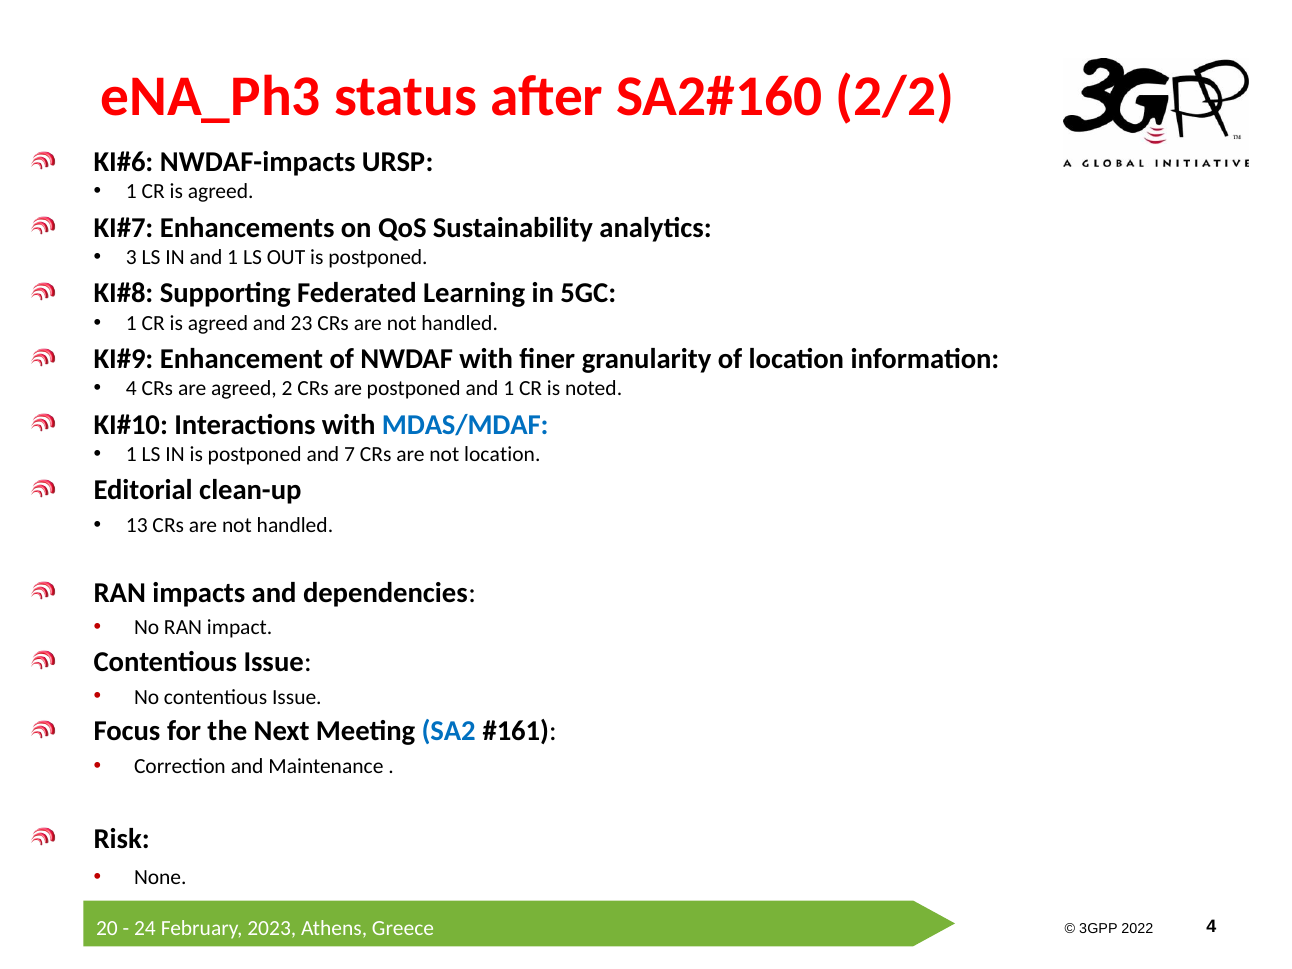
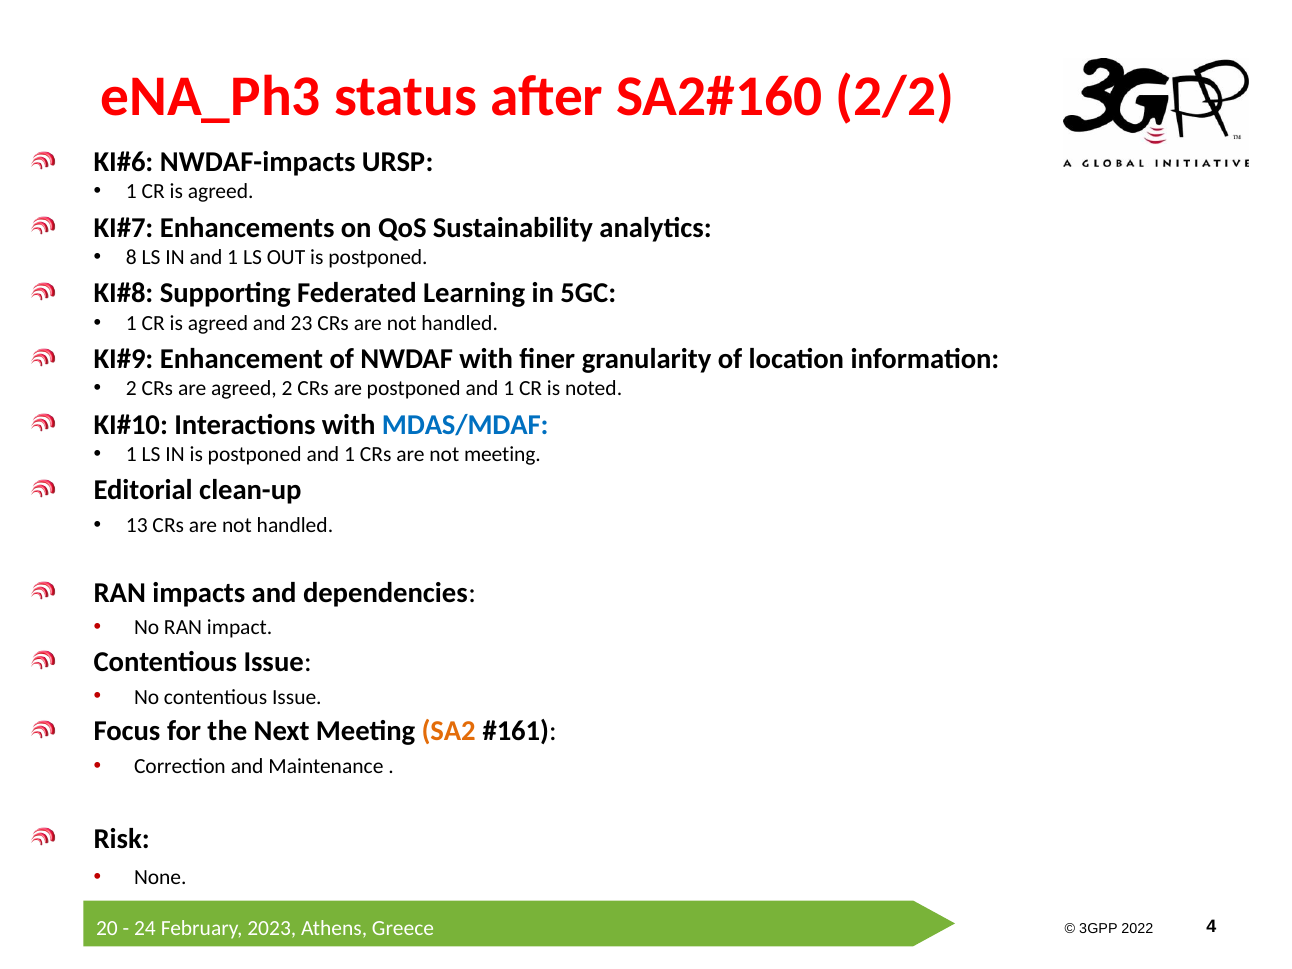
3: 3 -> 8
4 at (131, 389): 4 -> 2
is postponed and 7: 7 -> 1
not location: location -> meeting
SA2 colour: blue -> orange
